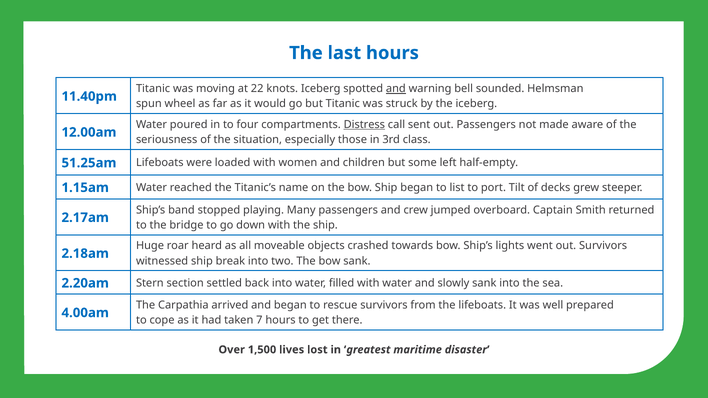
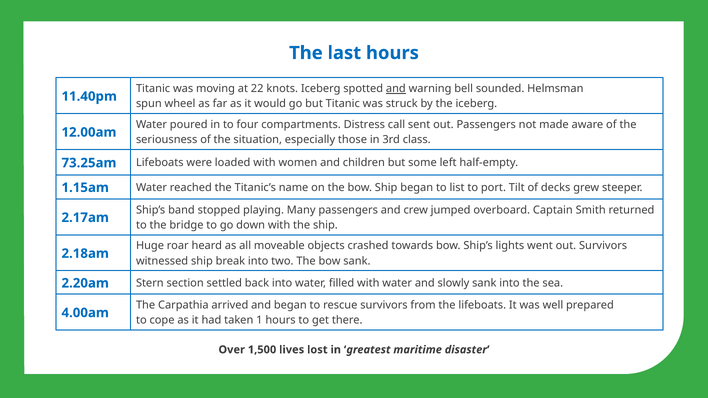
Distress underline: present -> none
51.25am: 51.25am -> 73.25am
7: 7 -> 1
